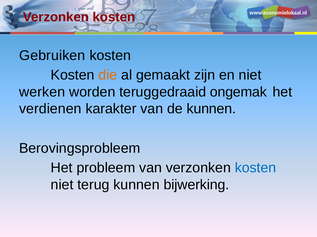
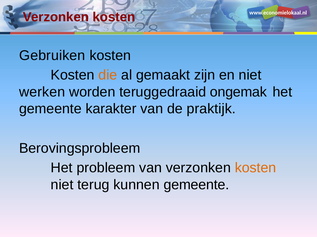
verdienen at (50, 109): verdienen -> gemeente
de kunnen: kunnen -> praktijk
kosten at (256, 168) colour: blue -> orange
kunnen bijwerking: bijwerking -> gemeente
